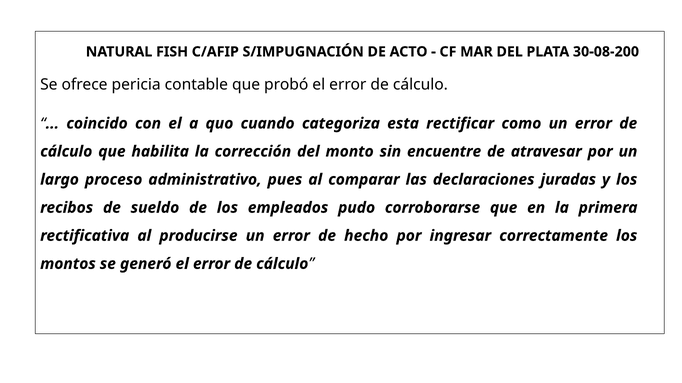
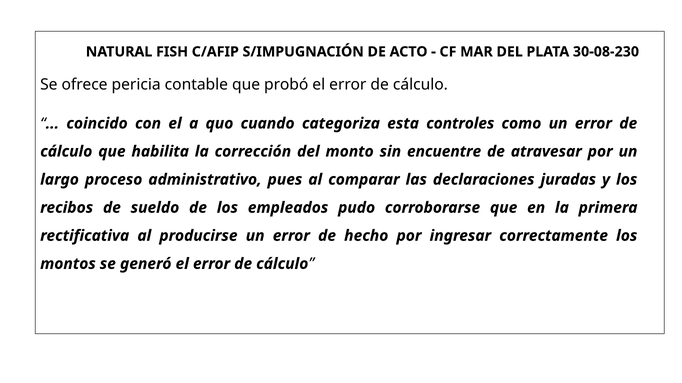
30-08-200: 30-08-200 -> 30-08-230
rectificar: rectificar -> controles
